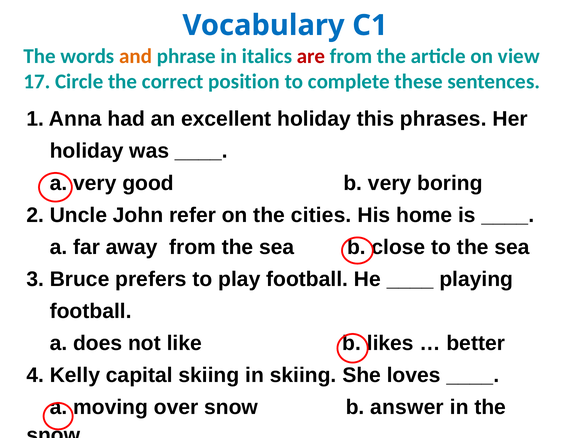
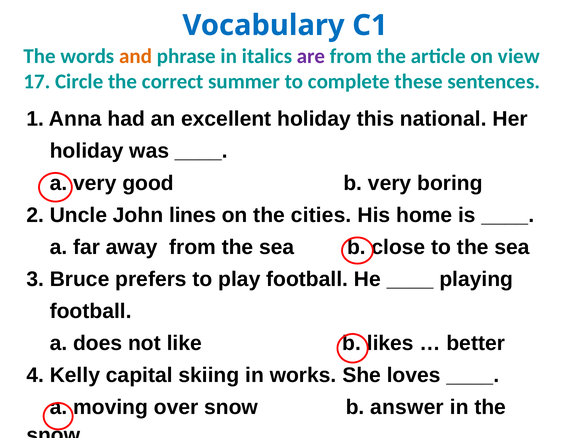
are colour: red -> purple
position: position -> summer
phrases: phrases -> national
refer: refer -> lines
in skiing: skiing -> works
